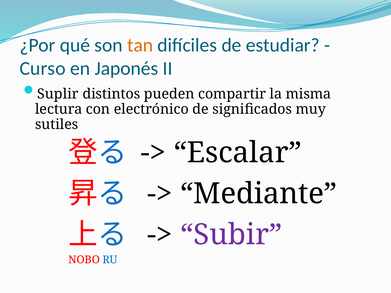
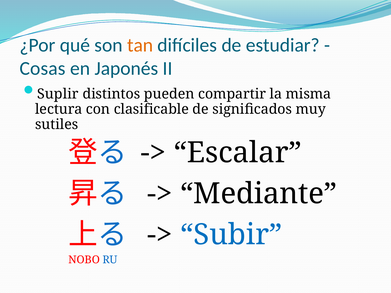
Curso: Curso -> Cosas
electrónico: electrónico -> clasificable
Subir colour: purple -> blue
